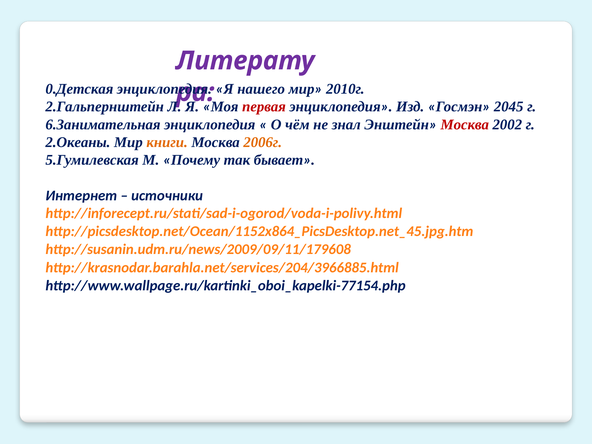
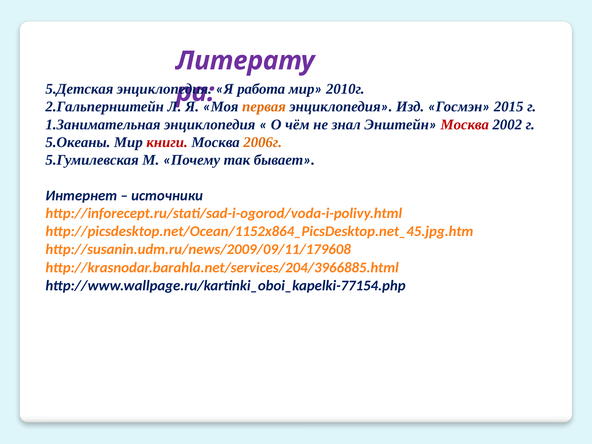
0.Детская: 0.Детская -> 5.Детская
нашего: нашего -> работа
первая colour: red -> orange
2045: 2045 -> 2015
6.Занимательная: 6.Занимательная -> 1.Занимательная
2.Океаны: 2.Океаны -> 5.Океаны
книги colour: orange -> red
